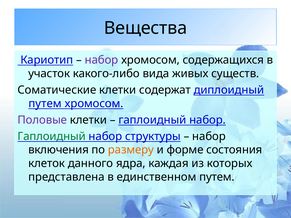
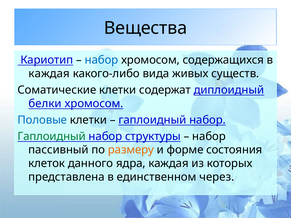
набор at (102, 60) colour: purple -> blue
участок at (49, 74): участок -> каждая
путем at (45, 104): путем -> белки
Половые colour: purple -> blue
включения: включения -> пассивный
единственном путем: путем -> через
